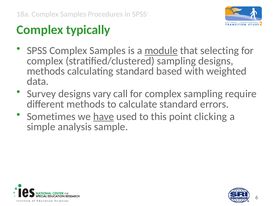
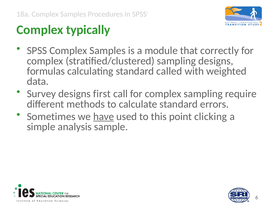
module underline: present -> none
selecting: selecting -> correctly
methods at (46, 71): methods -> formulas
based: based -> called
vary: vary -> first
